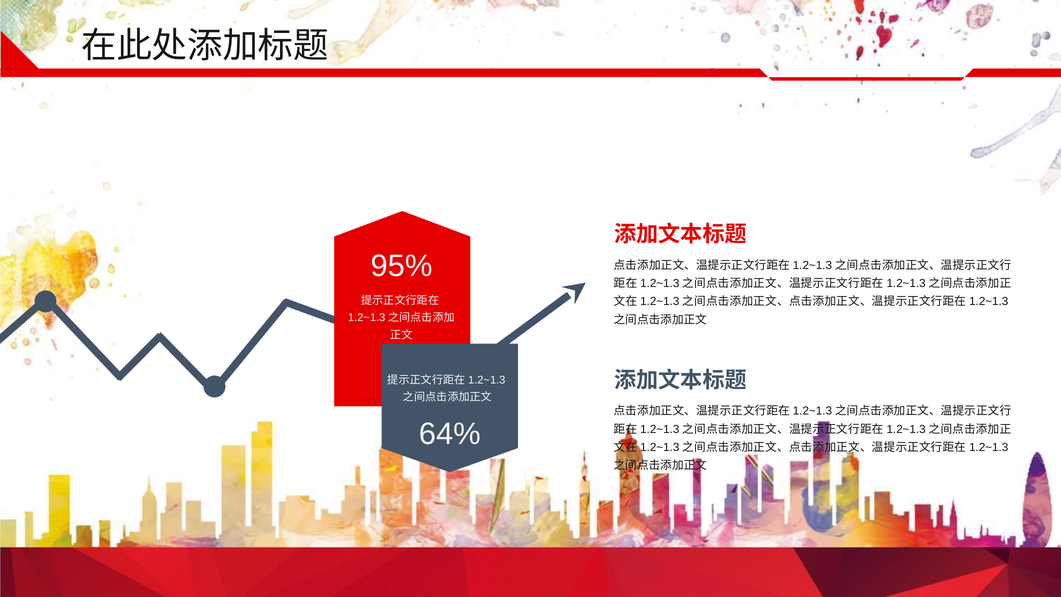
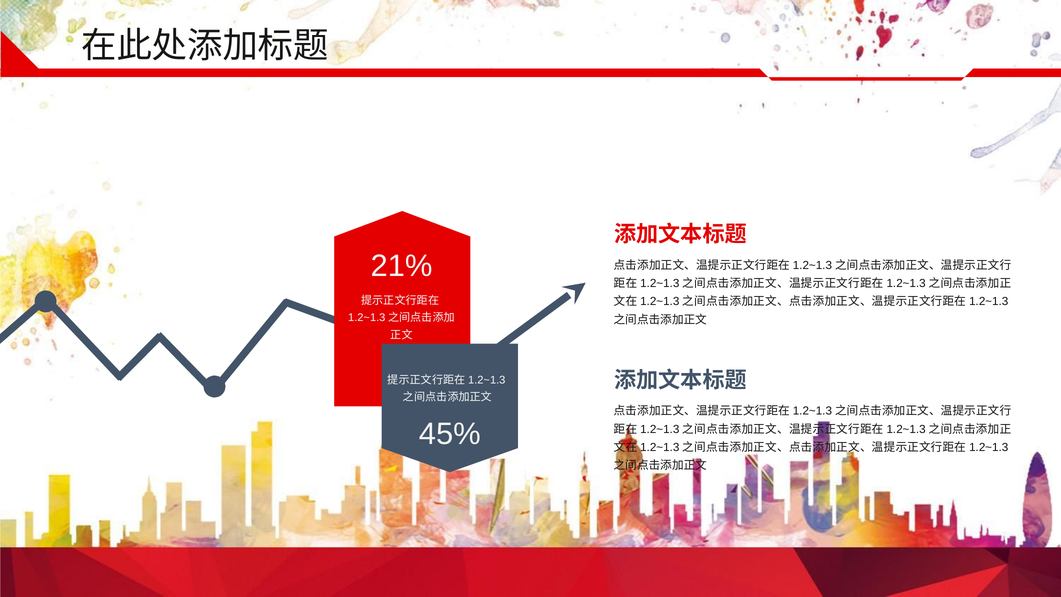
95%: 95% -> 21%
64%: 64% -> 45%
